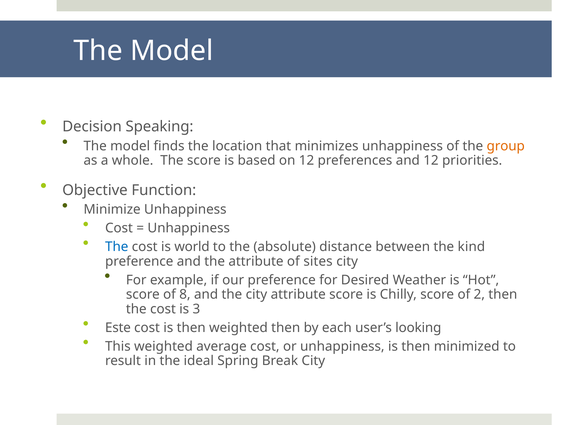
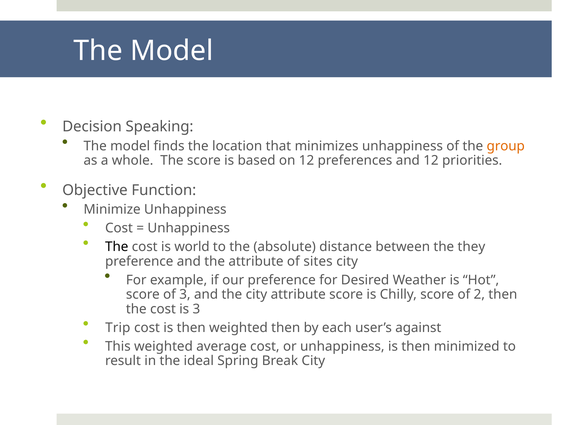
The at (117, 247) colour: blue -> black
kind: kind -> they
of 8: 8 -> 3
Este: Este -> Trip
looking: looking -> against
